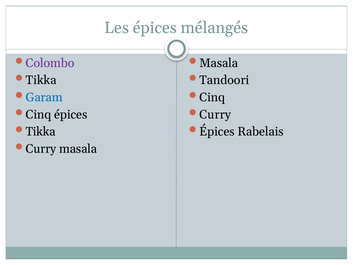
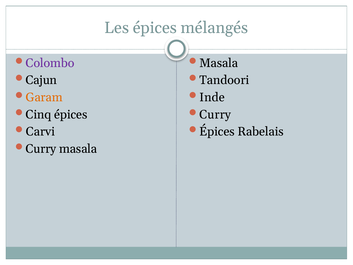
Tikka at (41, 80): Tikka -> Cajun
Garam colour: blue -> orange
Cinq at (212, 97): Cinq -> Inde
Tikka at (40, 131): Tikka -> Carvi
